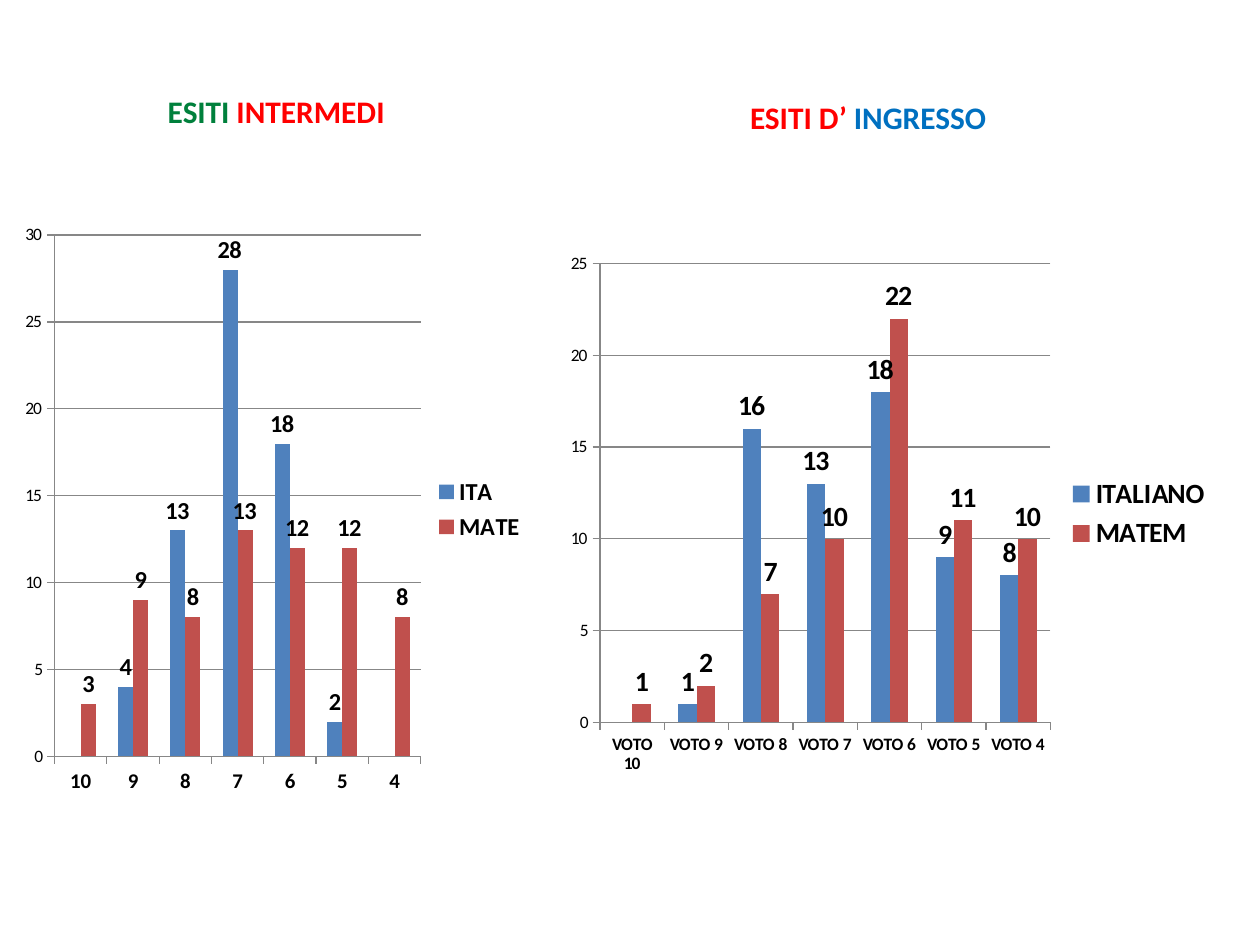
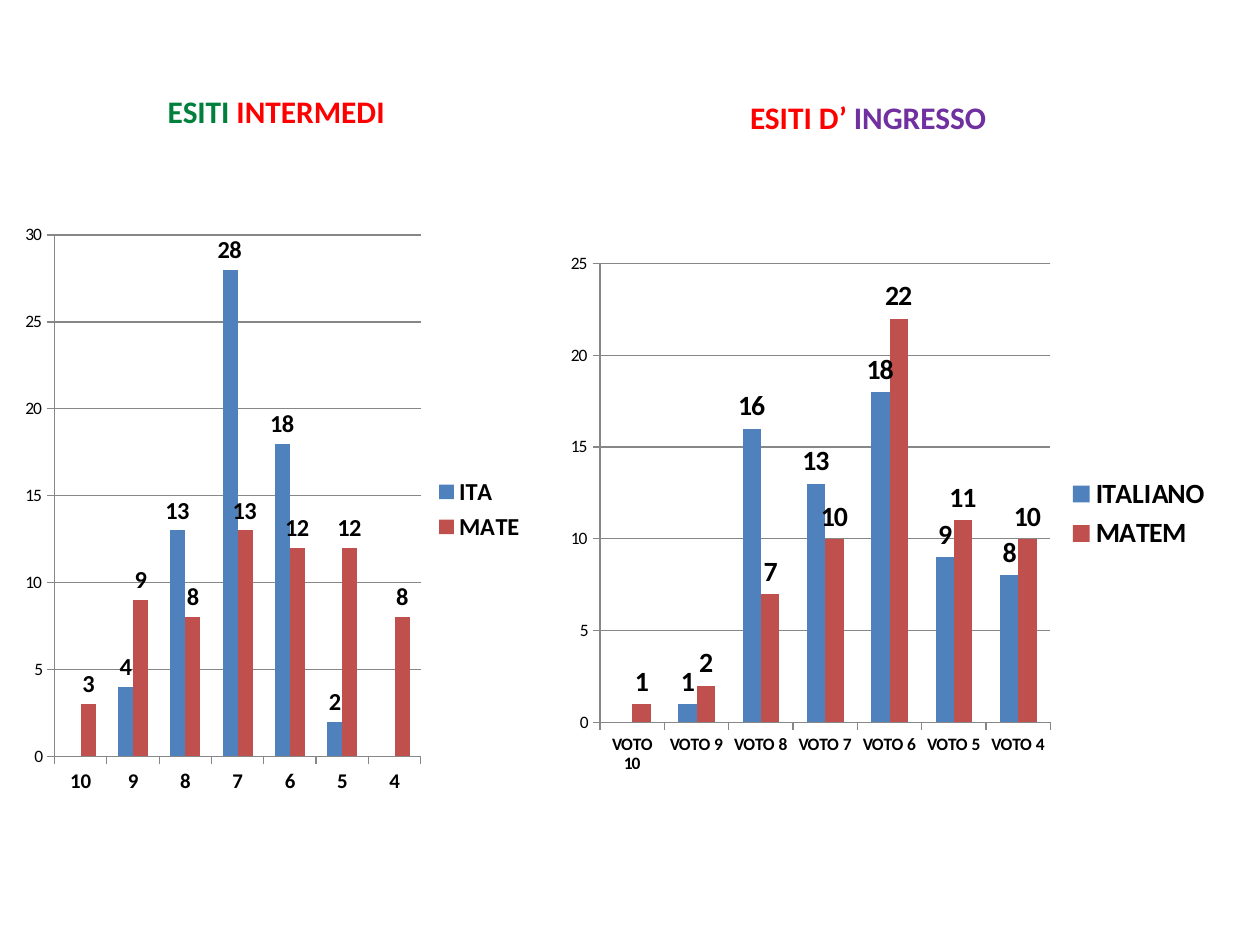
INGRESSO colour: blue -> purple
